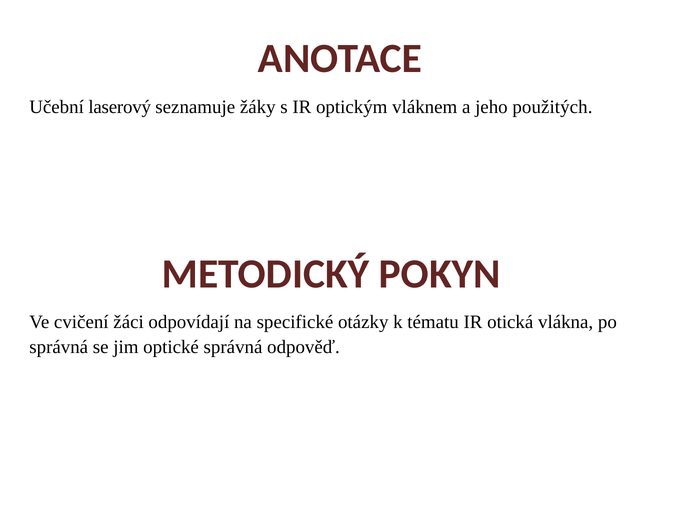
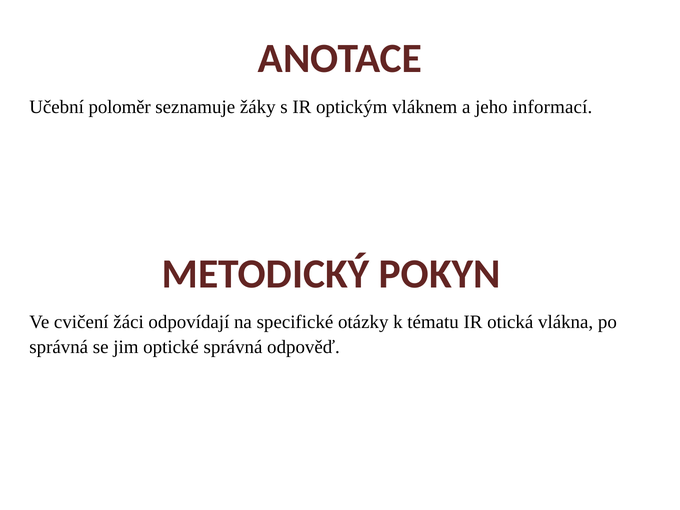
laserový: laserový -> poloměr
použitých: použitých -> informací
